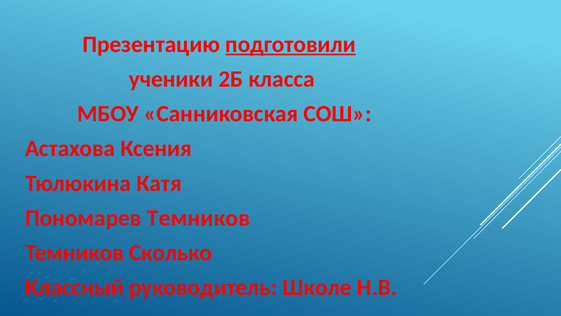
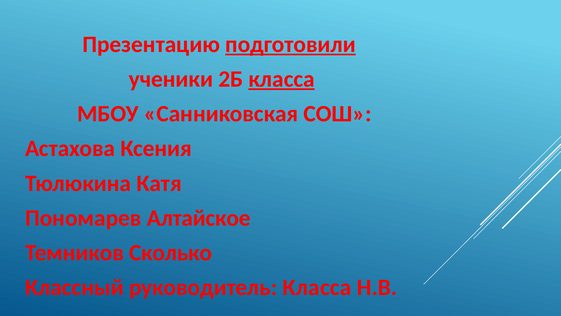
класса at (282, 79) underline: none -> present
Пономарев Темников: Темников -> Алтайское
руководитель Школе: Школе -> Класса
